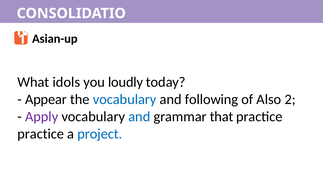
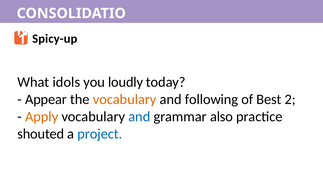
Asian-up: Asian-up -> Spicy-up
vocabulary at (125, 99) colour: blue -> orange
Also: Also -> Best
Apply colour: purple -> orange
that: that -> also
practice at (41, 134): practice -> shouted
